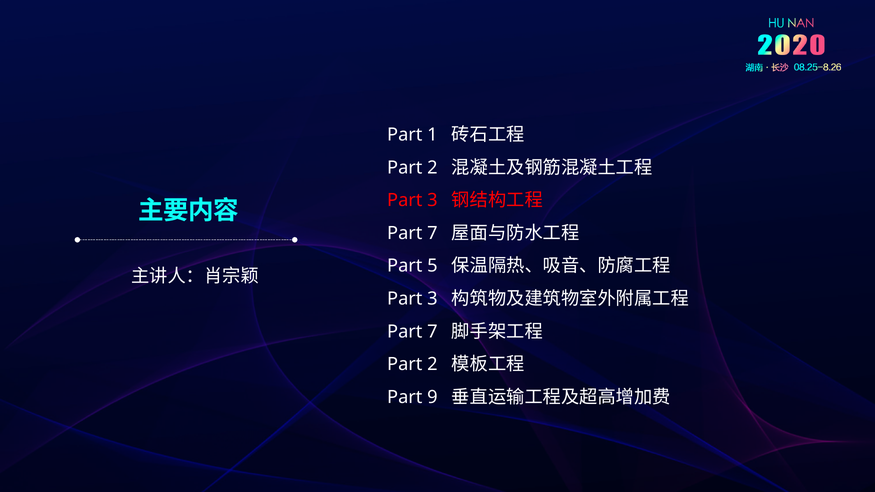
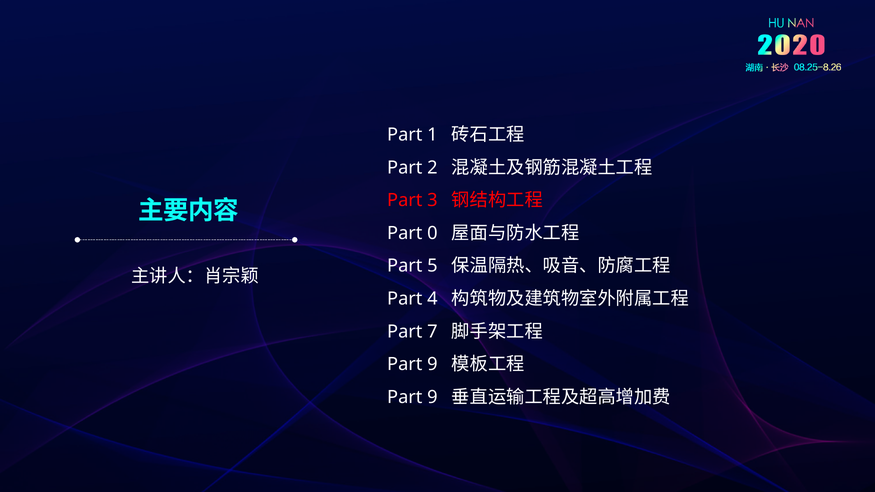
7 at (432, 233): 7 -> 0
3 at (432, 299): 3 -> 4
2 at (432, 364): 2 -> 9
